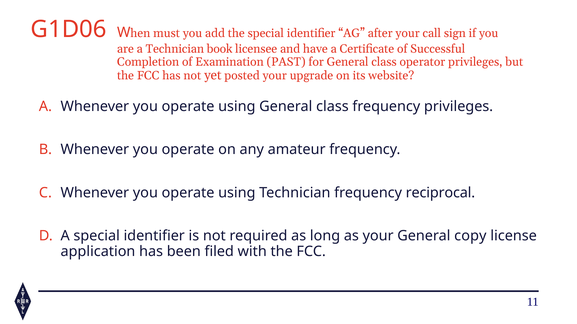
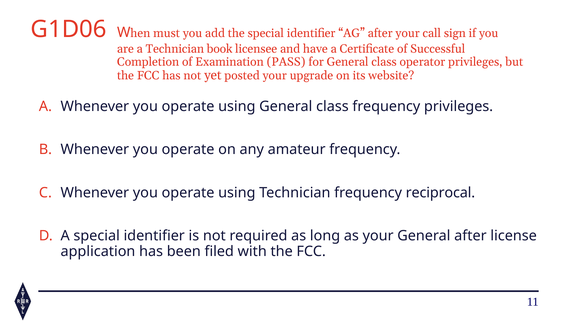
PAST: PAST -> PASS
General copy: copy -> after
